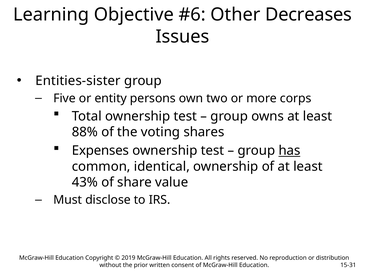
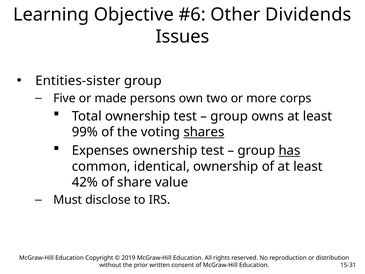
Decreases: Decreases -> Dividends
entity: entity -> made
88%: 88% -> 99%
shares underline: none -> present
43%: 43% -> 42%
